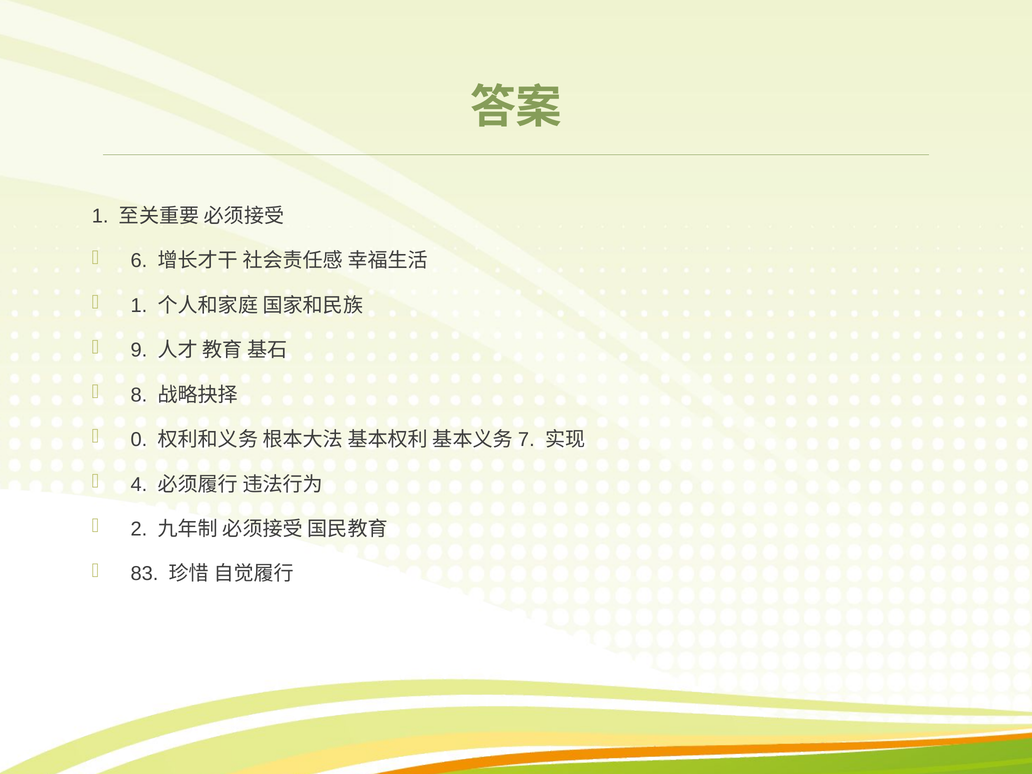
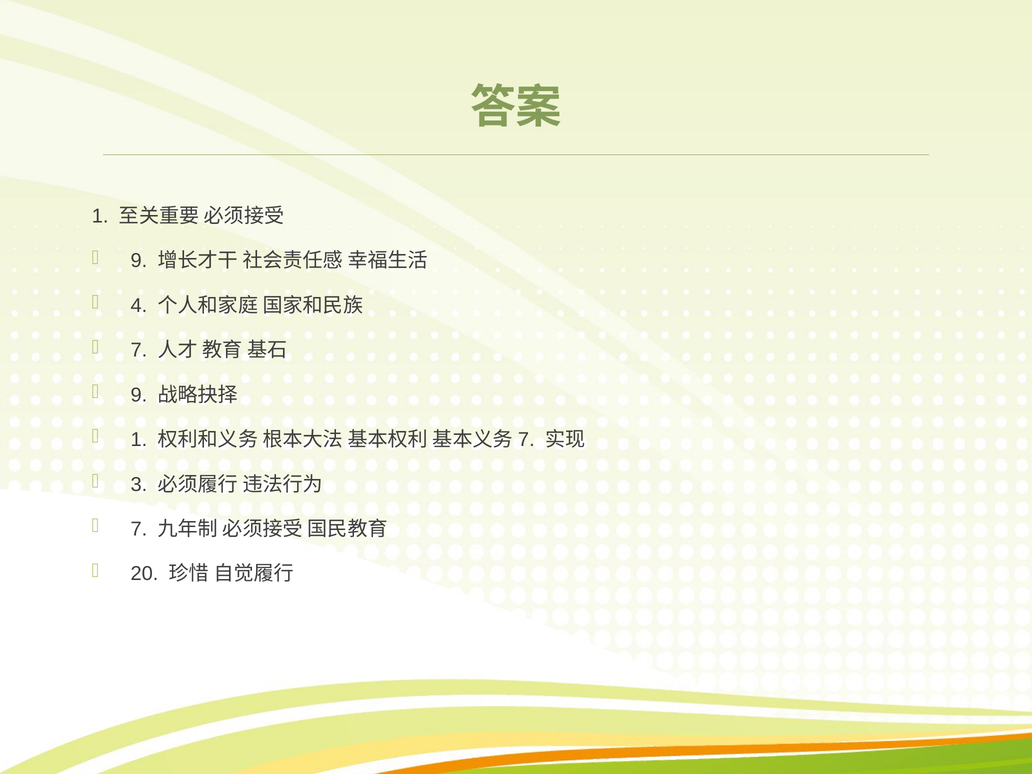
6 at (139, 261): 6 -> 9
1 at (139, 305): 1 -> 4
9 at (139, 350): 9 -> 7
8 at (139, 395): 8 -> 9
0 at (139, 440): 0 -> 1
4: 4 -> 3
2 at (139, 529): 2 -> 7
83: 83 -> 20
